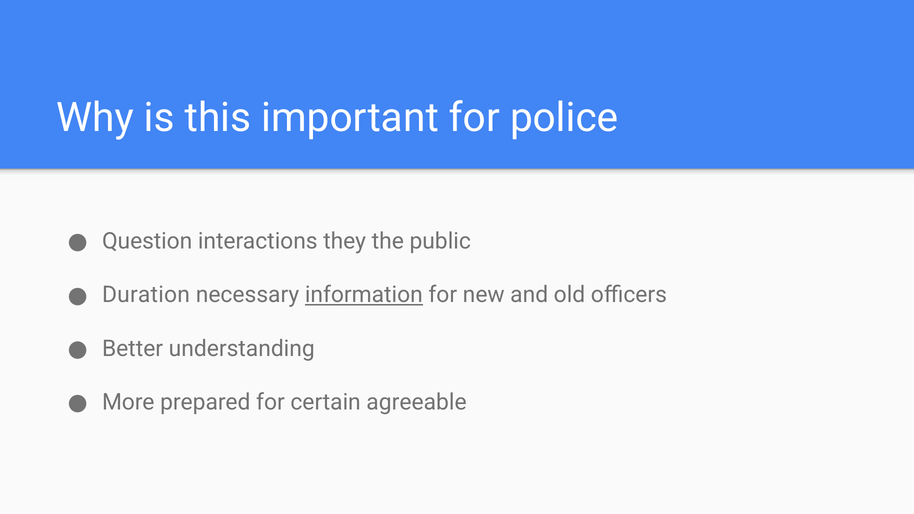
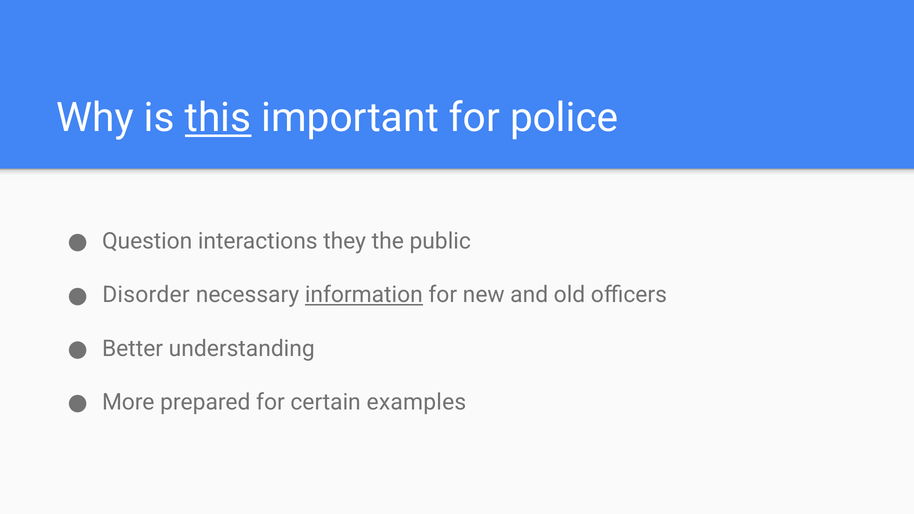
this underline: none -> present
Duration: Duration -> Disorder
agreeable: agreeable -> examples
